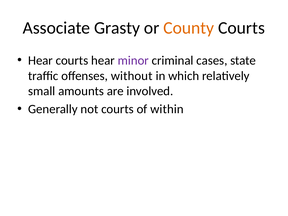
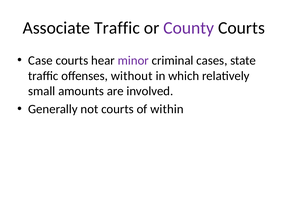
Associate Grasty: Grasty -> Traffic
County colour: orange -> purple
Hear at (40, 60): Hear -> Case
